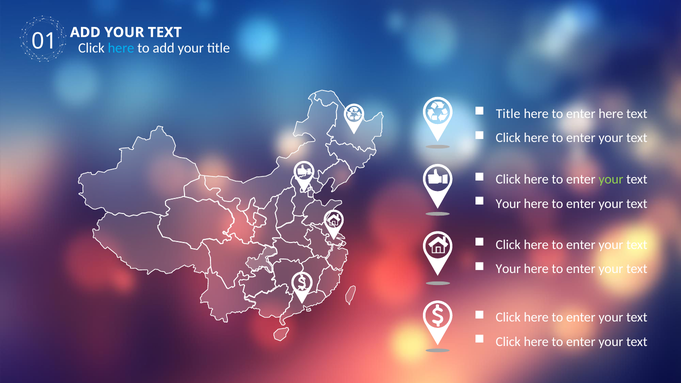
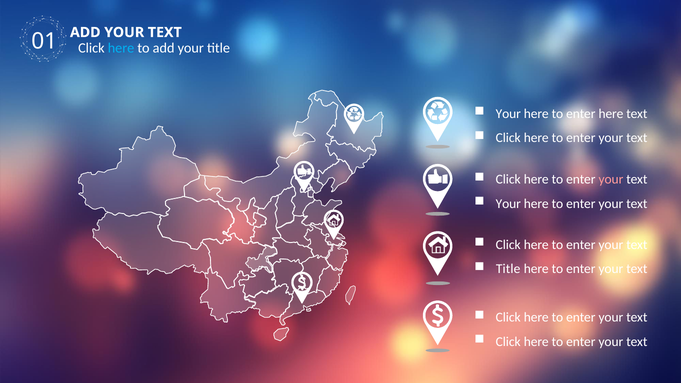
Title at (508, 114): Title -> Your
your at (611, 179) colour: light green -> pink
Your at (508, 269): Your -> Title
